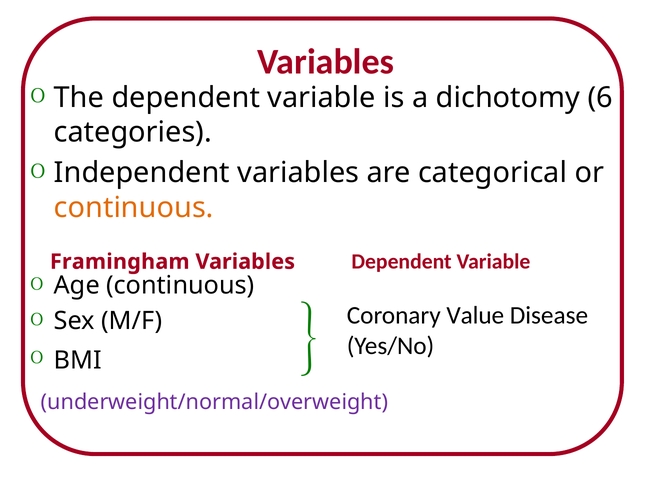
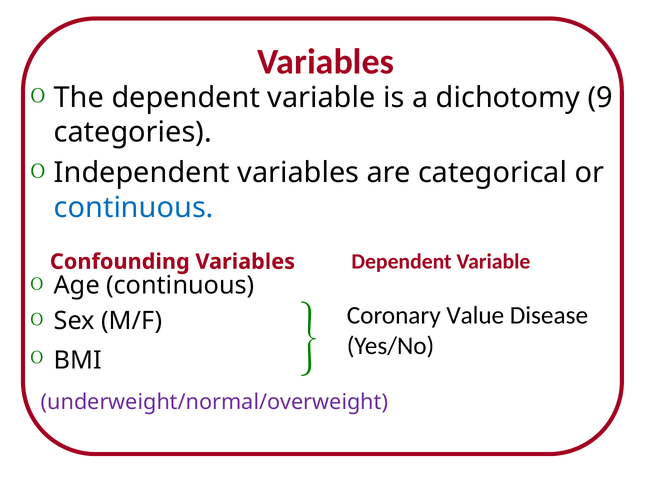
6: 6 -> 9
continuous at (134, 207) colour: orange -> blue
Framingham: Framingham -> Confounding
